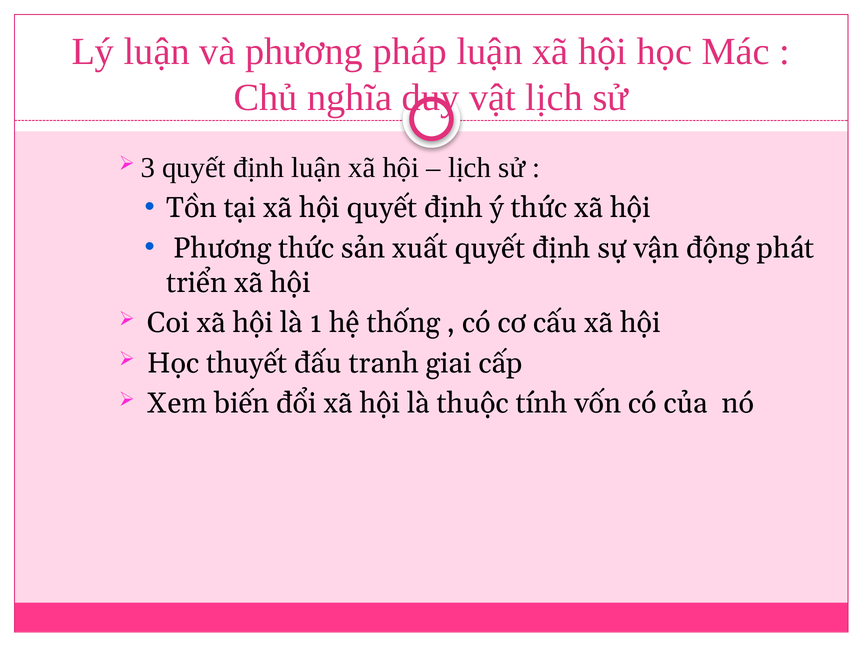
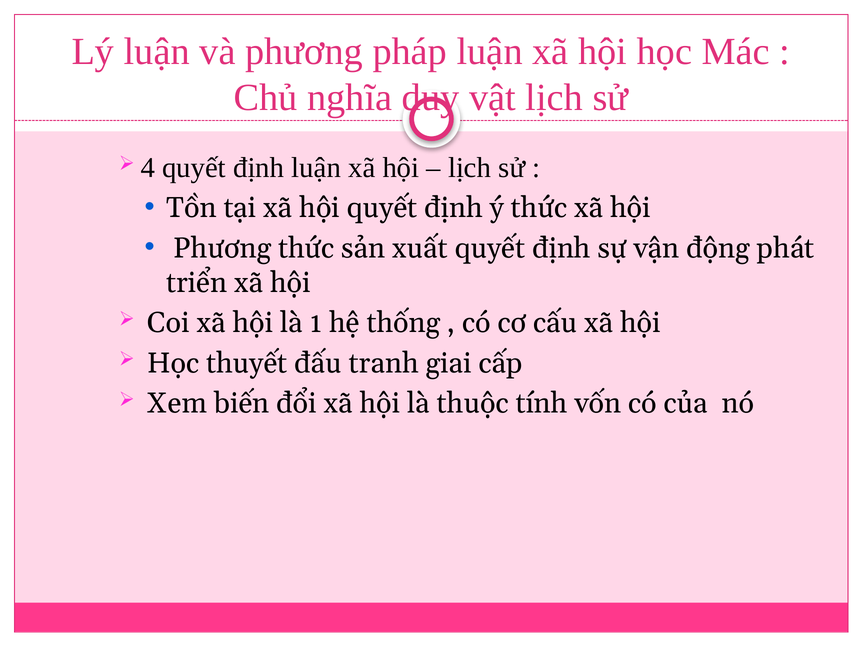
3: 3 -> 4
